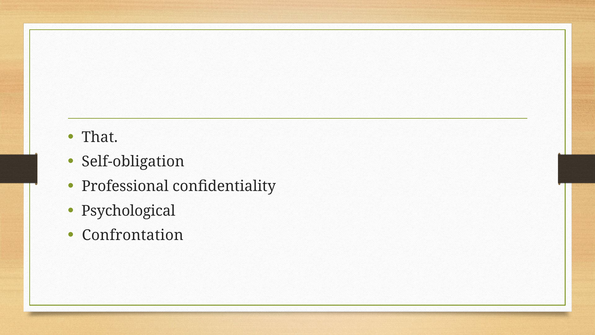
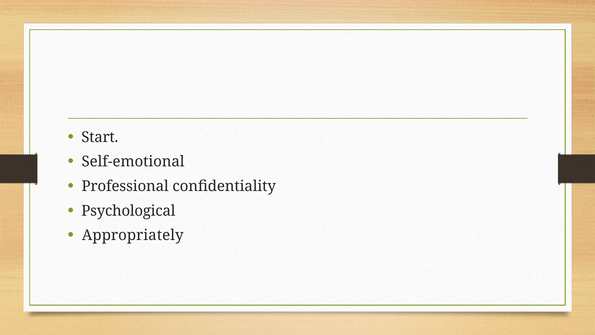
That: That -> Start
Self-obligation: Self-obligation -> Self-emotional
Confrontation: Confrontation -> Appropriately
